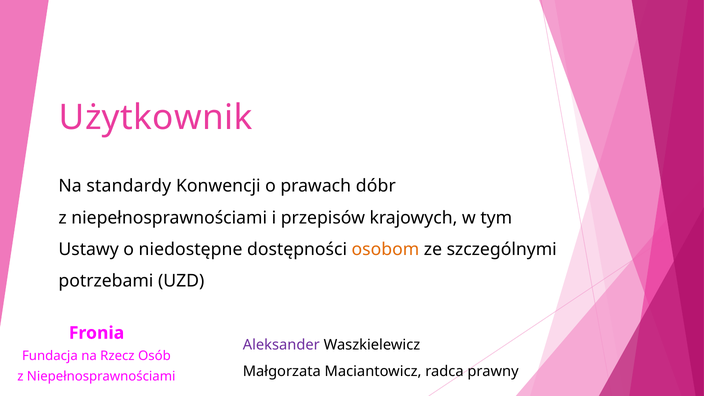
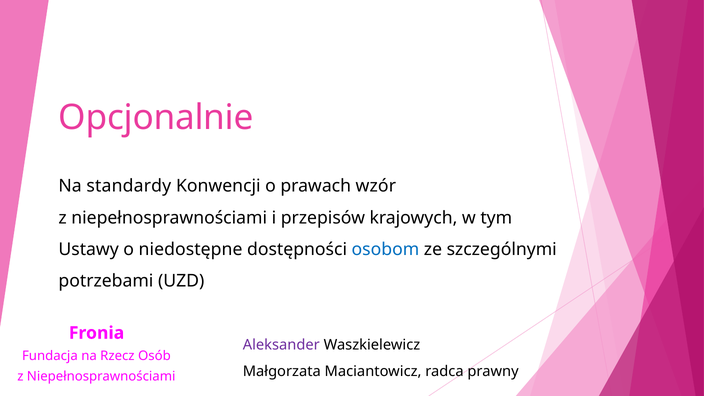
Użytkownik: Użytkownik -> Opcjonalnie
dóbr: dóbr -> wzór
osobom colour: orange -> blue
